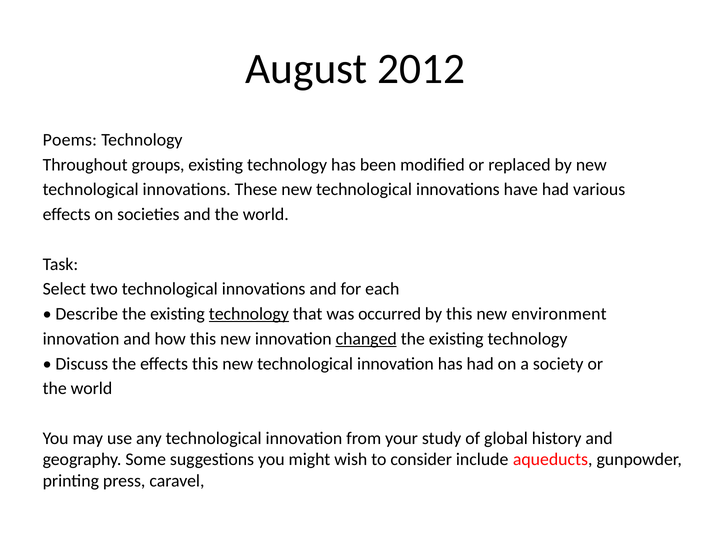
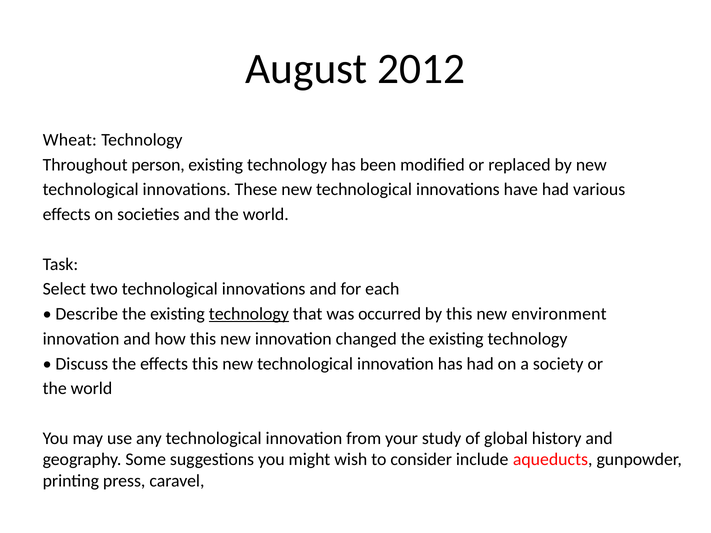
Poems: Poems -> Wheat
groups: groups -> person
changed underline: present -> none
